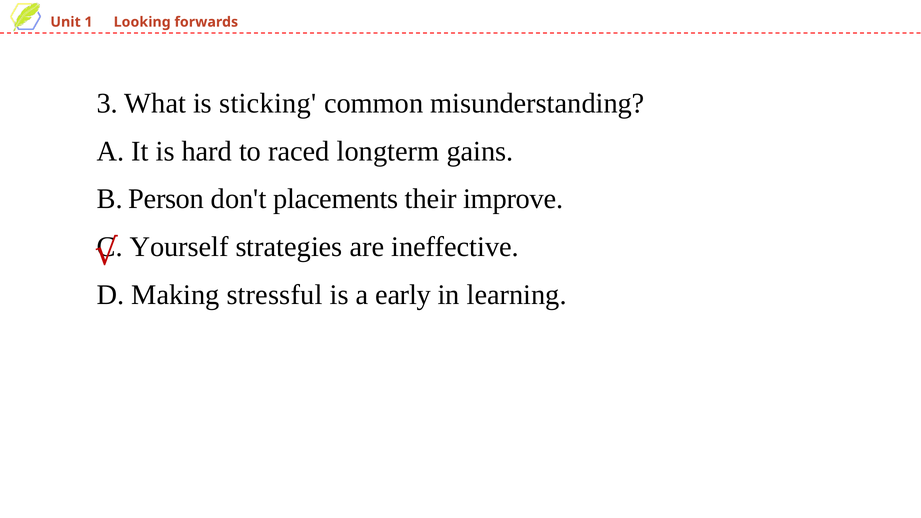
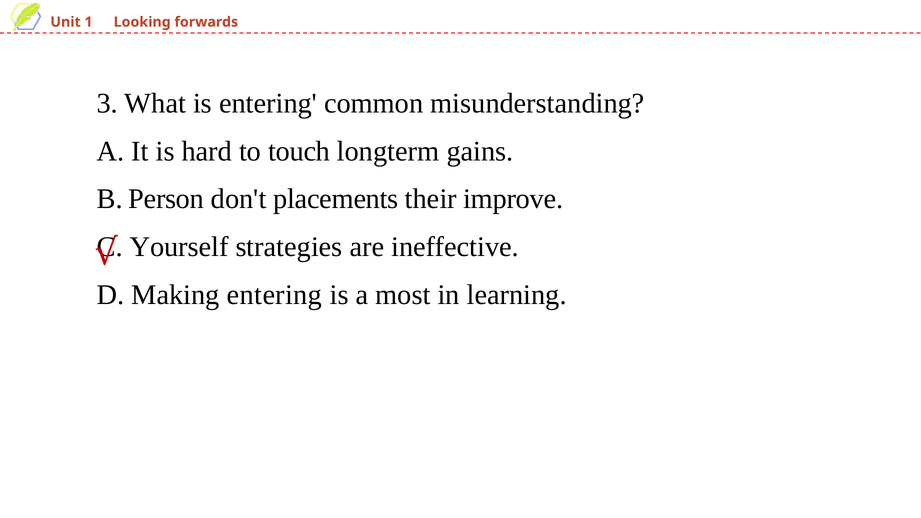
is sticking: sticking -> entering
raced: raced -> touch
Making stressful: stressful -> entering
early: early -> most
